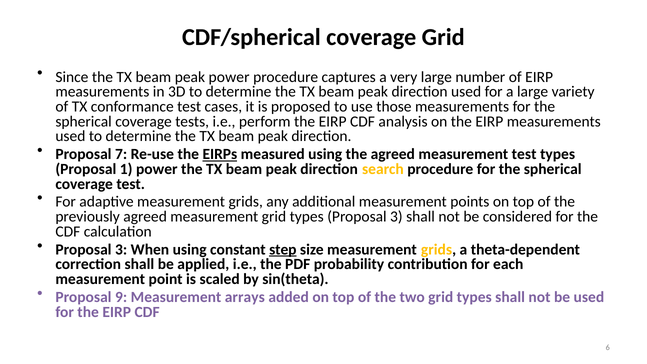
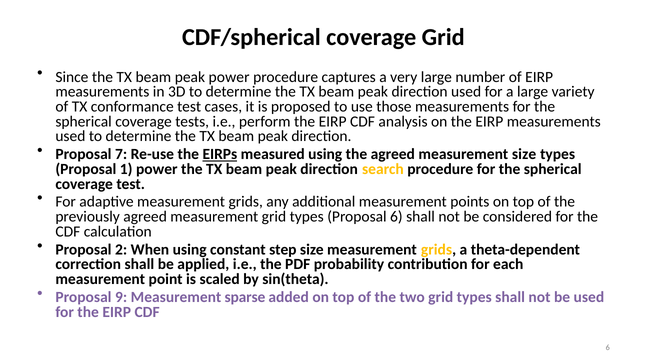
measurement test: test -> size
types Proposal 3: 3 -> 6
3 at (121, 249): 3 -> 2
step underline: present -> none
arrays: arrays -> sparse
